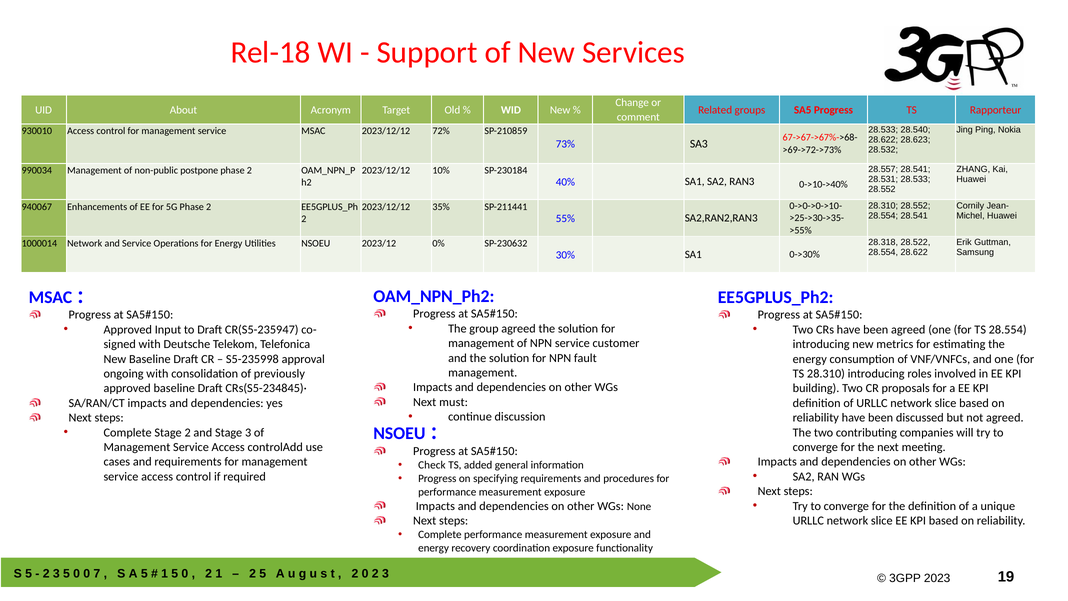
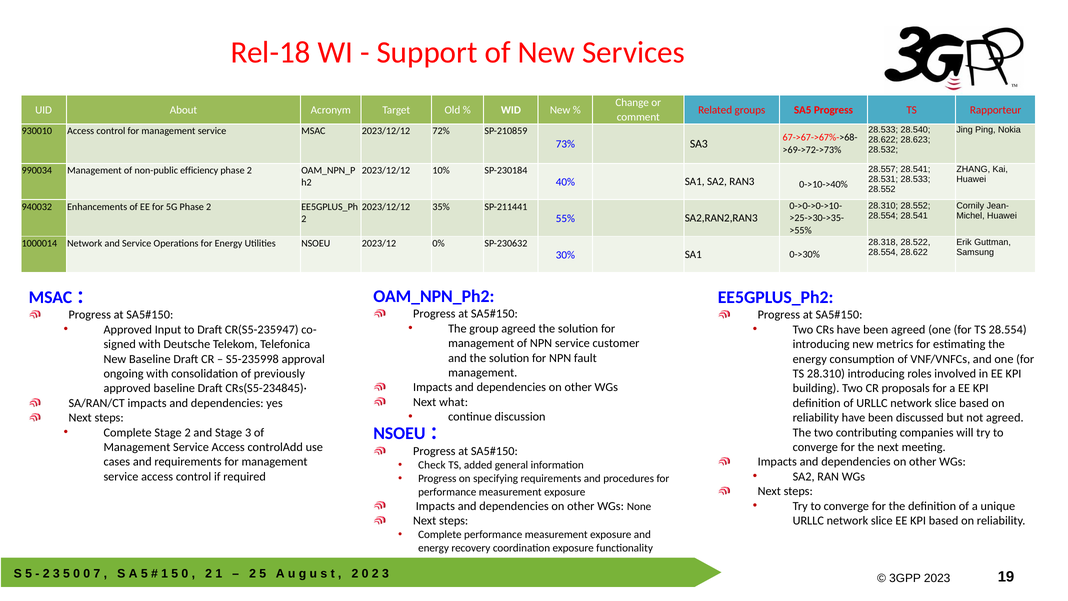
postpone: postpone -> efficiency
940067: 940067 -> 940032
must: must -> what
